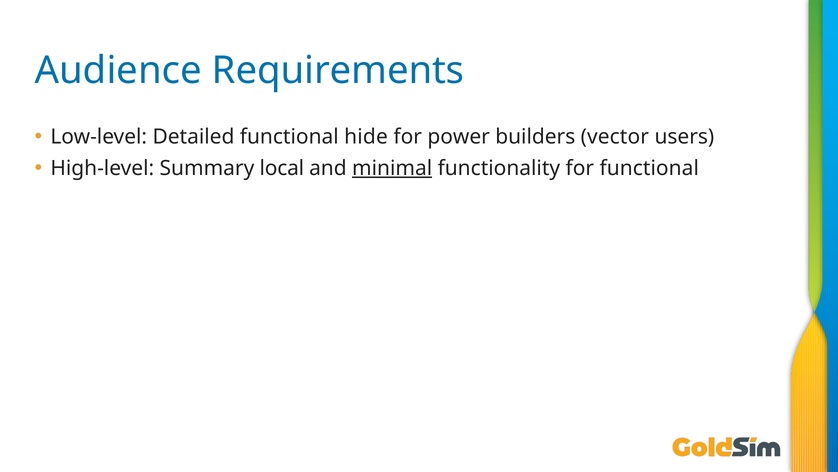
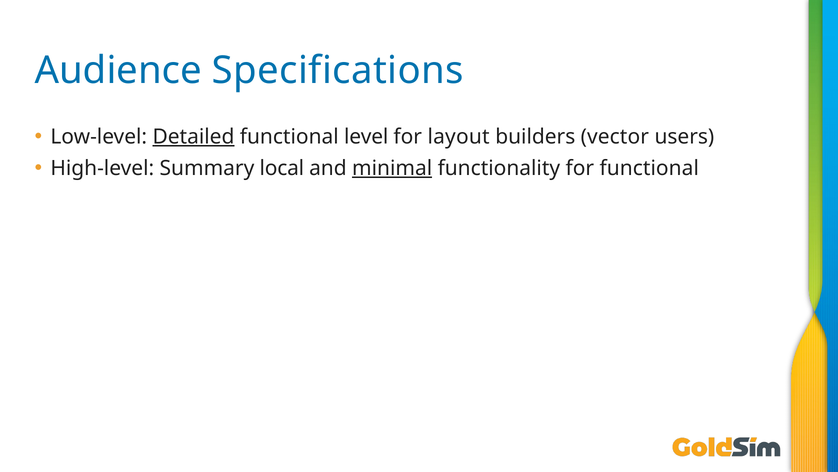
Requirements: Requirements -> Specifications
Detailed underline: none -> present
hide: hide -> level
power: power -> layout
